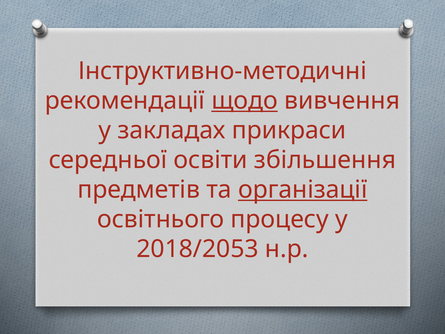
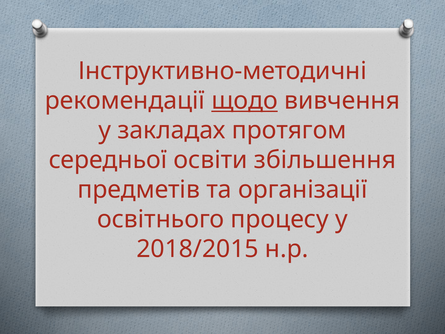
прикраси: прикраси -> протягом
організації underline: present -> none
2018/2053: 2018/2053 -> 2018/2015
